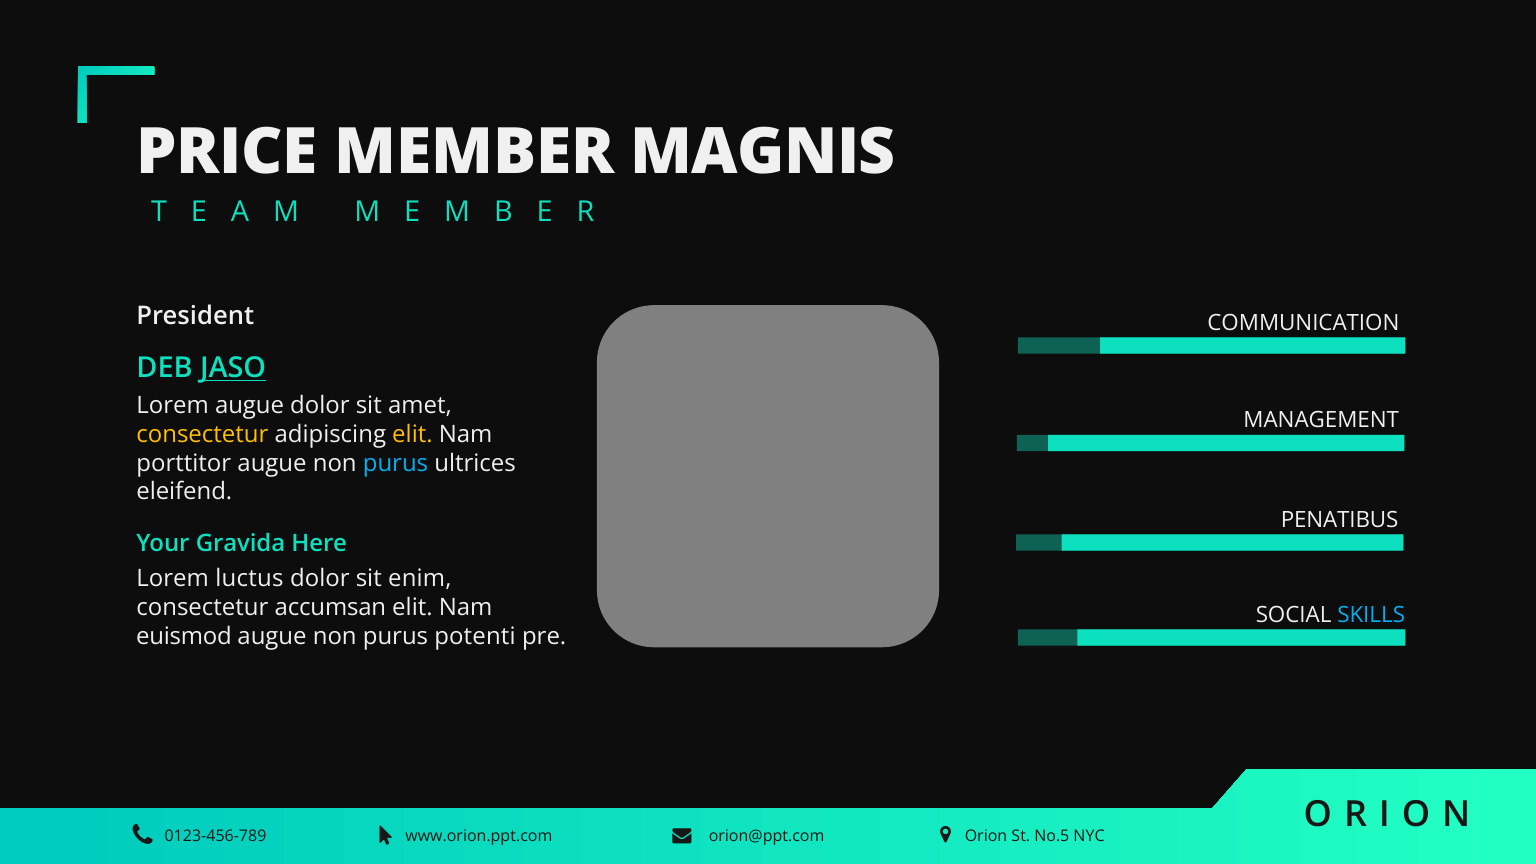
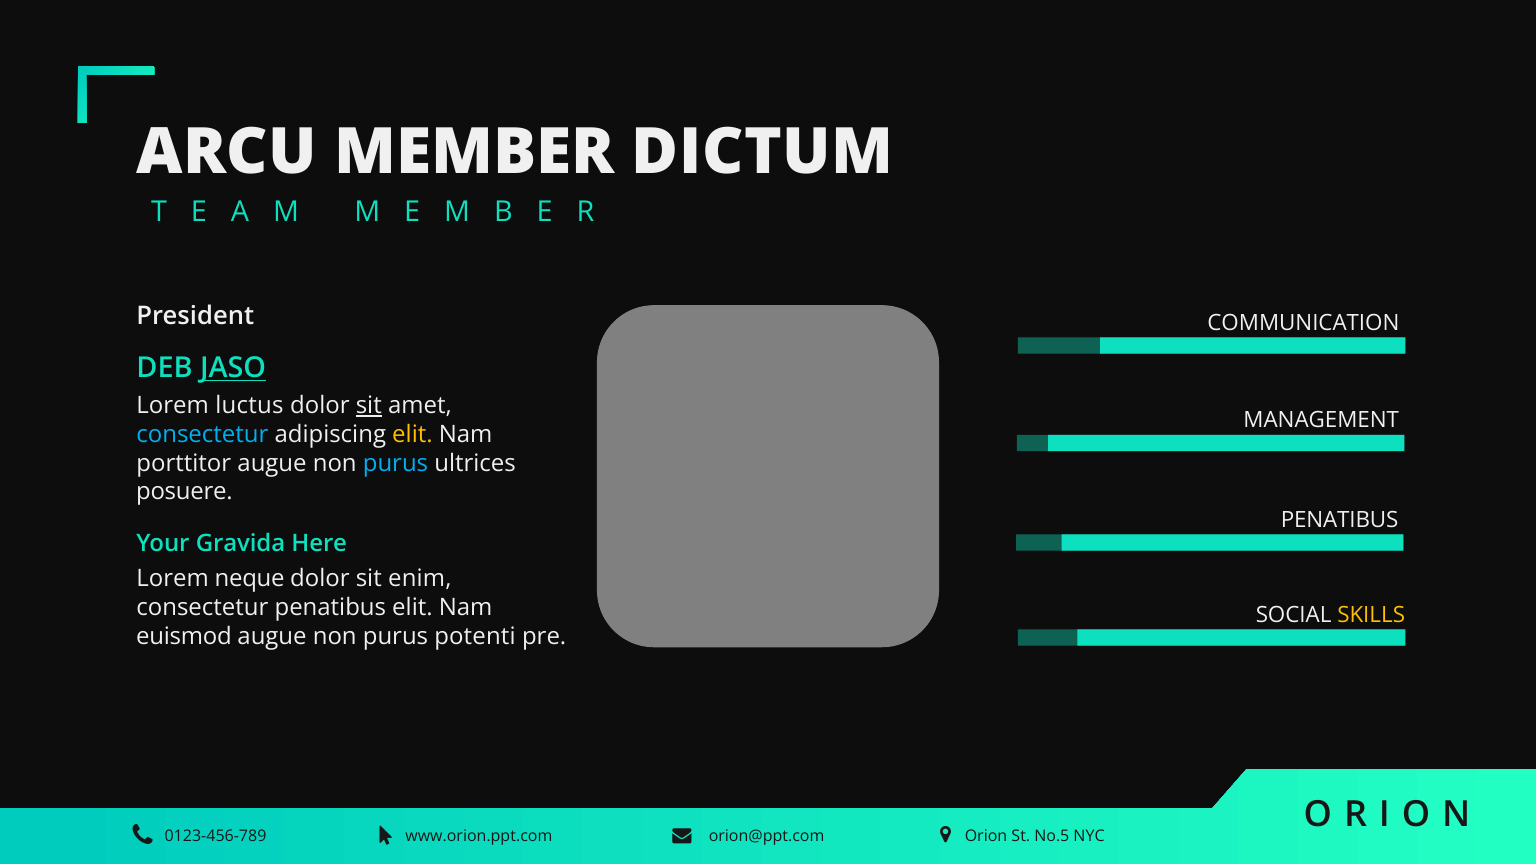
PRICE: PRICE -> ARCU
MAGNIS: MAGNIS -> DICTUM
Lorem augue: augue -> luctus
sit at (369, 406) underline: none -> present
consectetur at (202, 434) colour: yellow -> light blue
eleifend: eleifend -> posuere
luctus: luctus -> neque
consectetur accumsan: accumsan -> penatibus
SKILLS colour: light blue -> yellow
